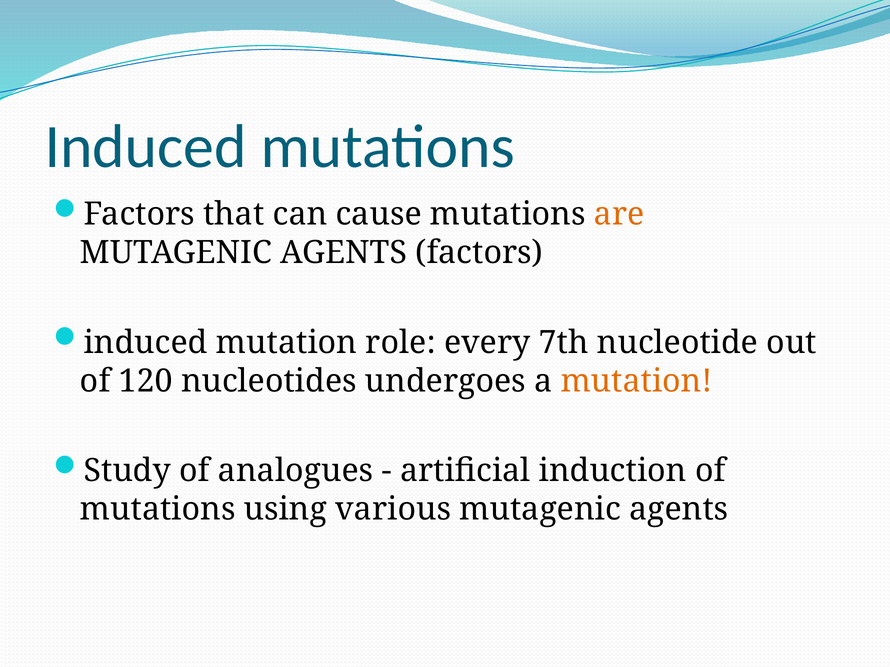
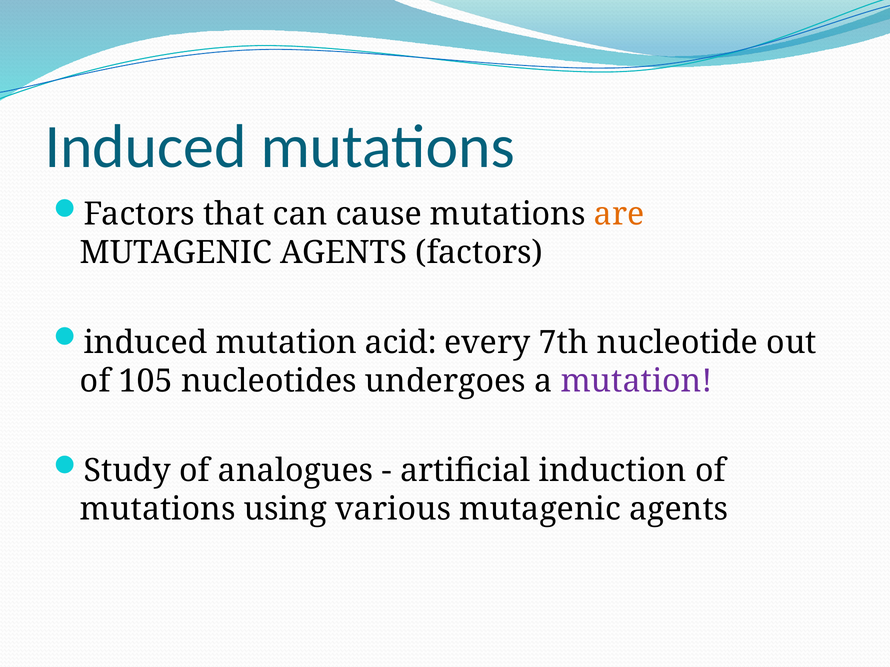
role: role -> acid
120: 120 -> 105
mutation at (636, 381) colour: orange -> purple
